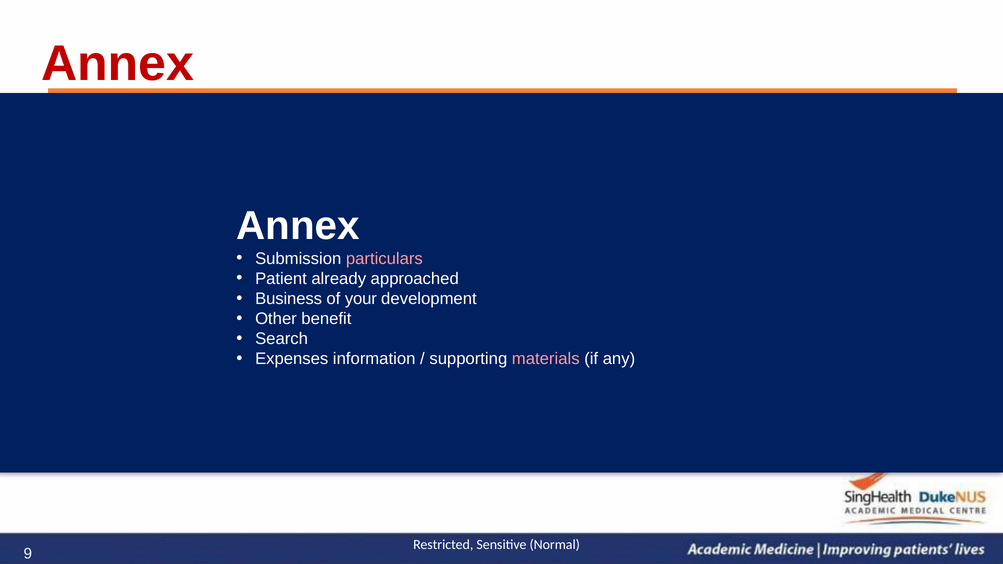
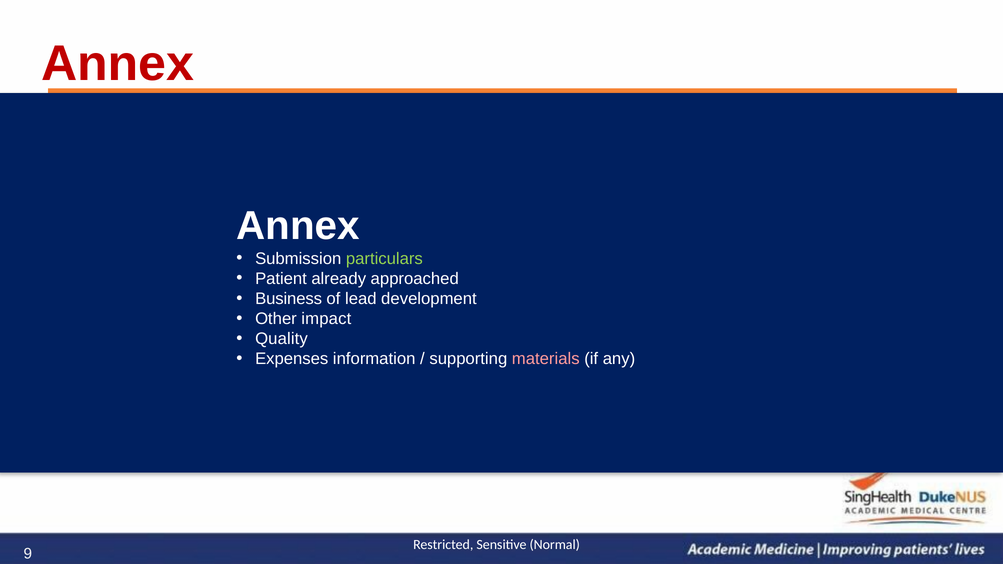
particulars colour: pink -> light green
your: your -> lead
benefit: benefit -> impact
Search: Search -> Quality
